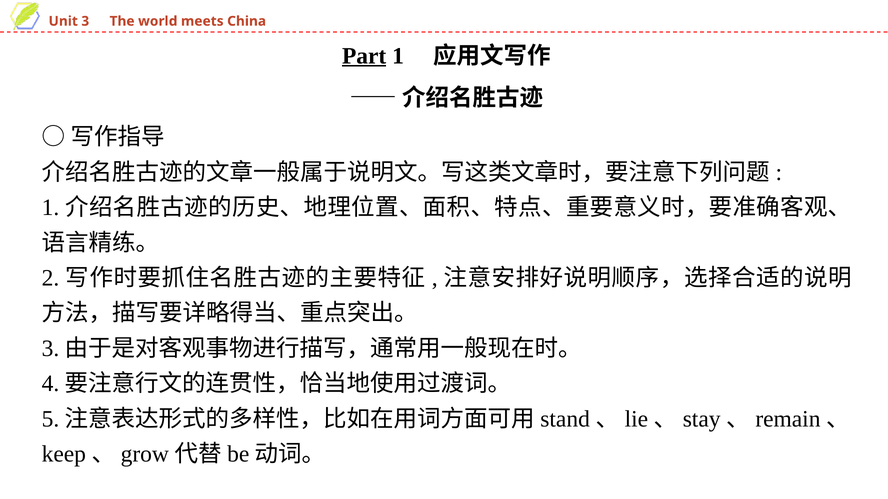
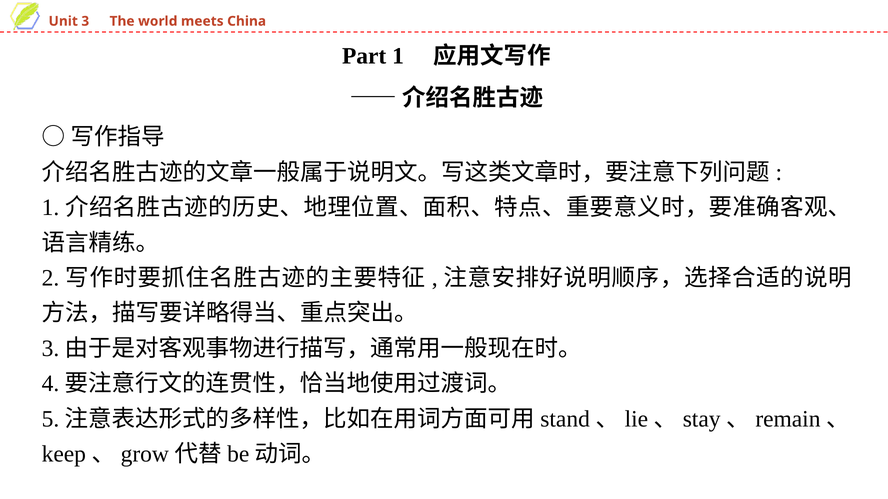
Part underline: present -> none
